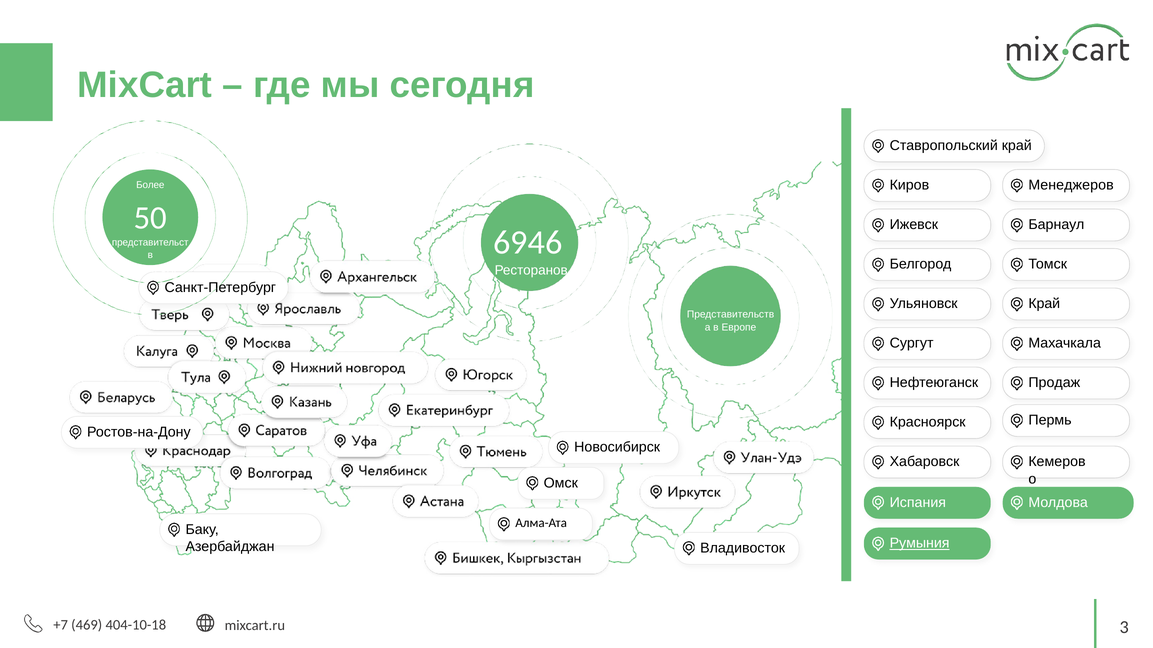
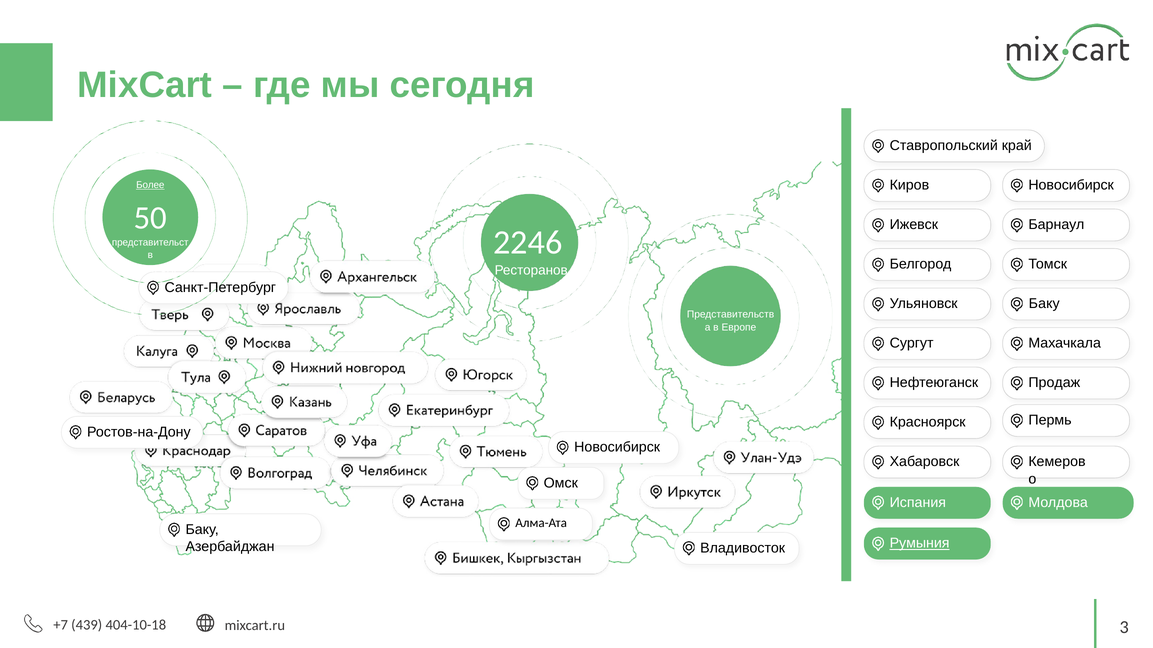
Киров Менеджеров: Менеджеров -> Новосибирск
Более underline: none -> present
6946: 6946 -> 2246
Край at (1044, 304): Край -> Баку
469: 469 -> 439
